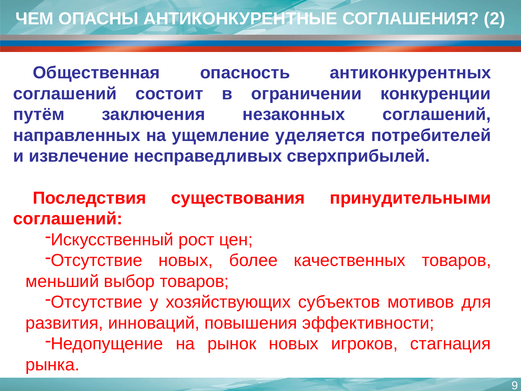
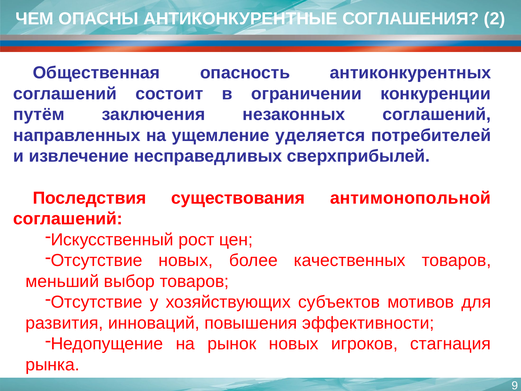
принудительными: принудительными -> антимонопольной
